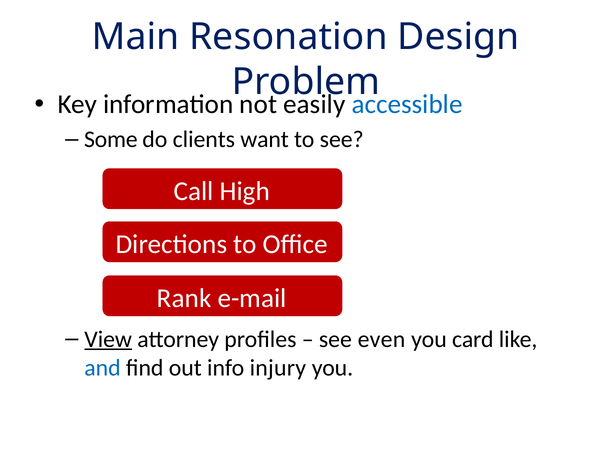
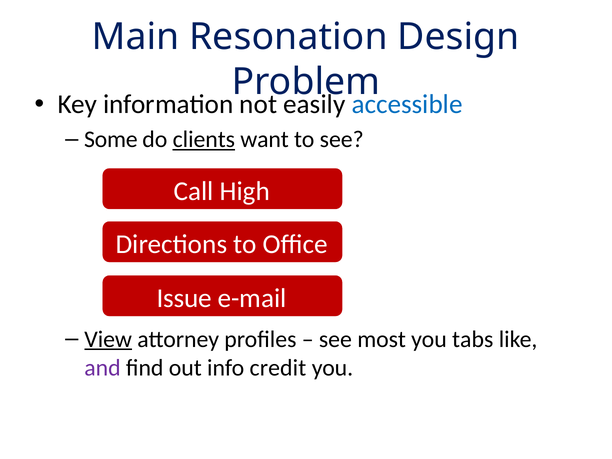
clients underline: none -> present
Rank: Rank -> Issue
even: even -> most
card: card -> tabs
and colour: blue -> purple
injury: injury -> credit
